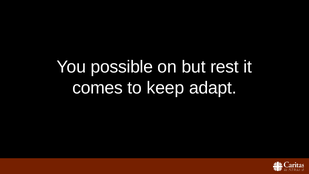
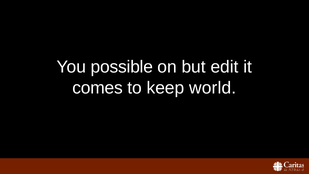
rest: rest -> edit
adapt: adapt -> world
